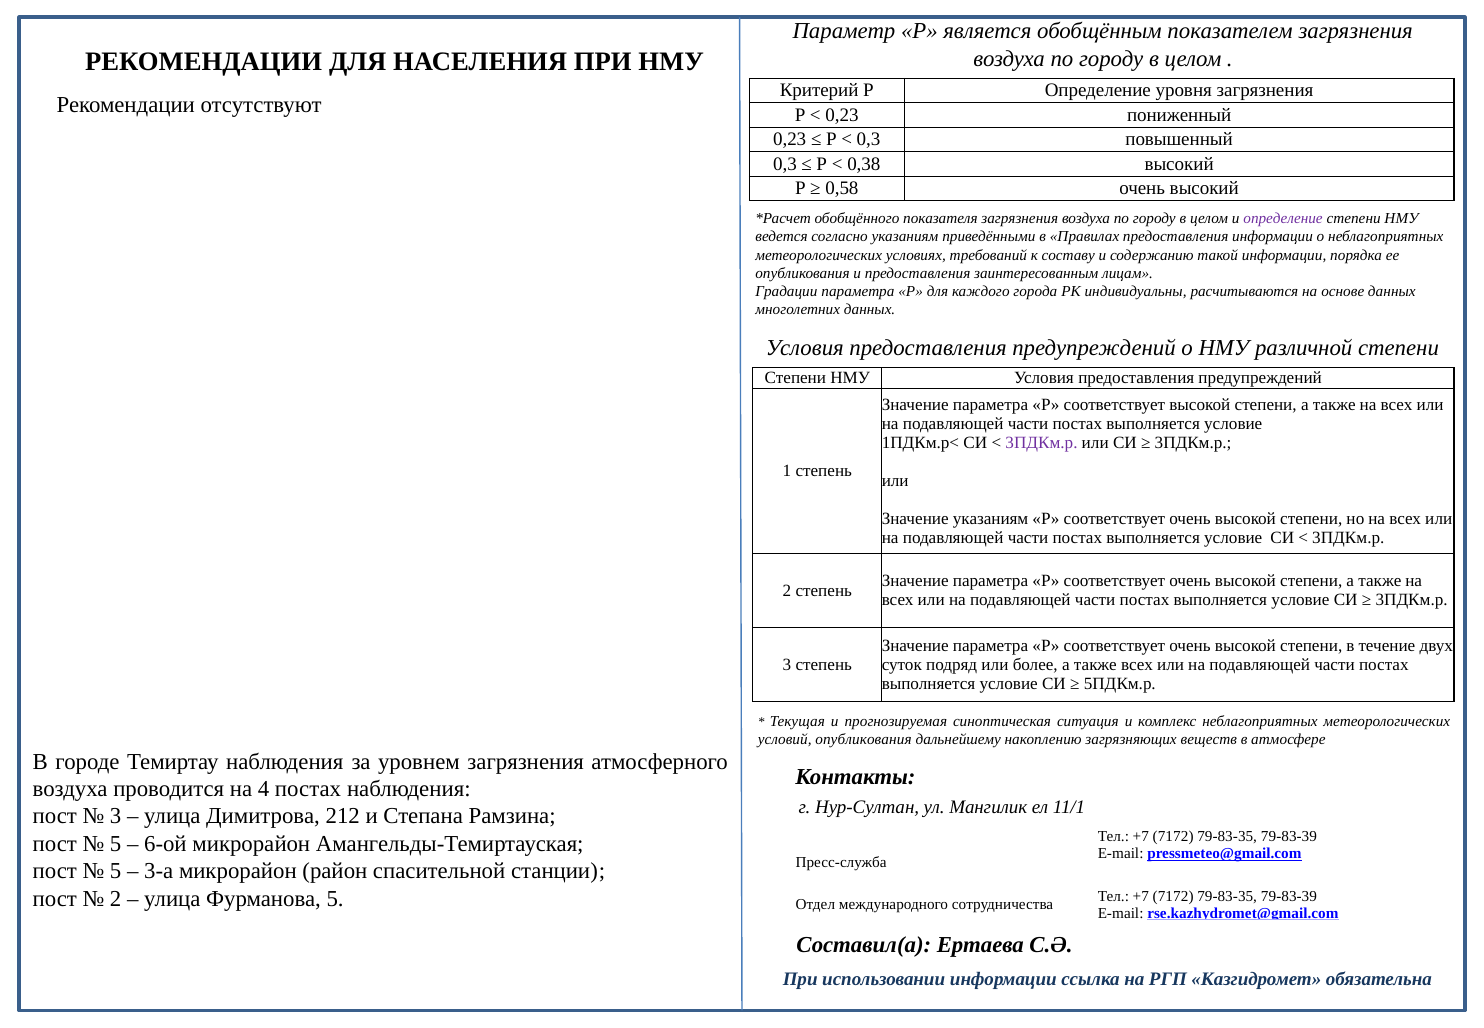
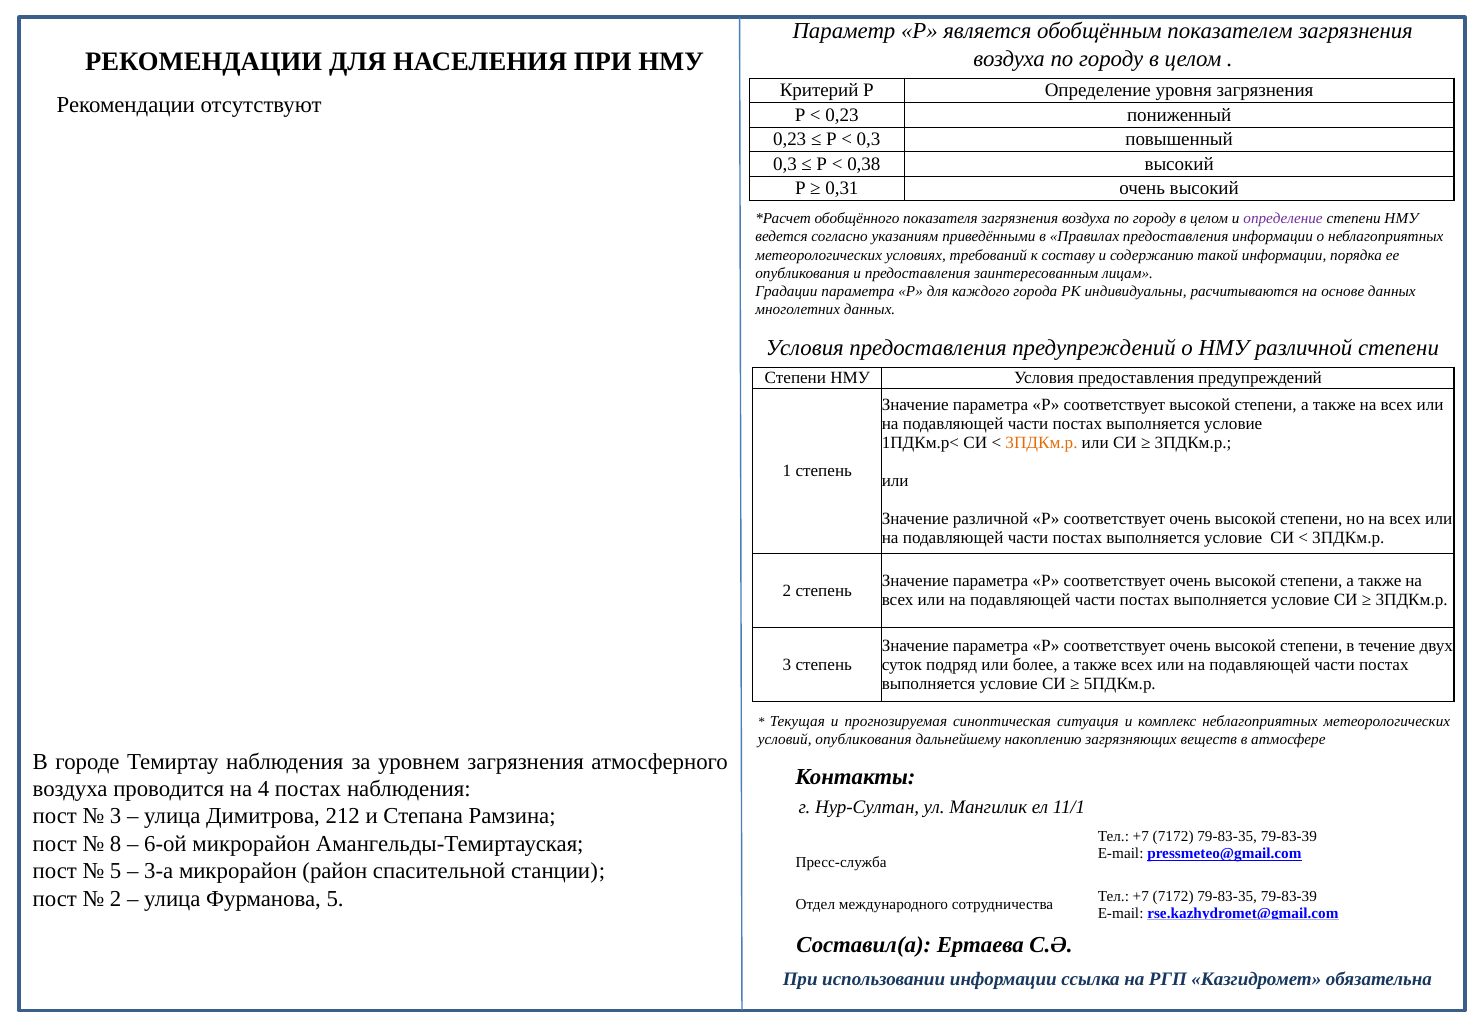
0,58: 0,58 -> 0,31
3ПДКм.р at (1042, 442) colour: purple -> orange
Значение указаниям: указаниям -> различной
5 at (116, 843): 5 -> 8
